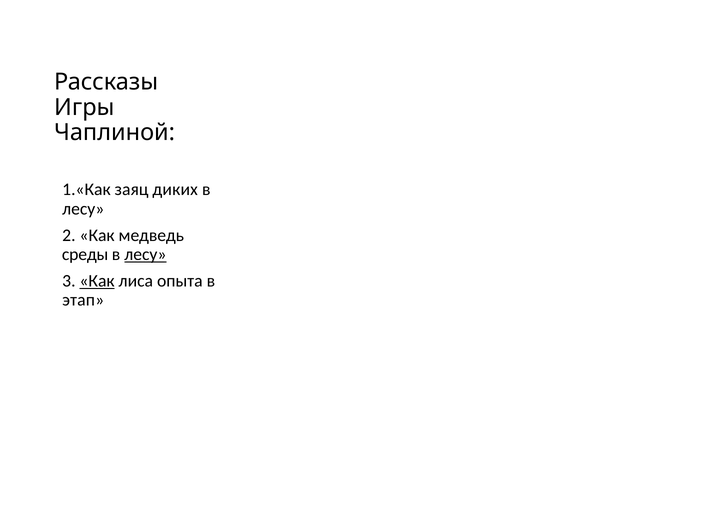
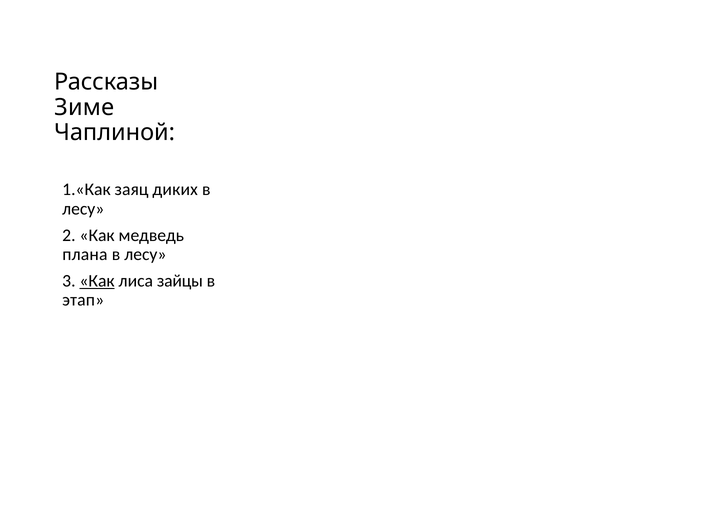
Игры: Игры -> Зиме
среды: среды -> плана
лесу at (145, 254) underline: present -> none
опыта: опыта -> зайцы
